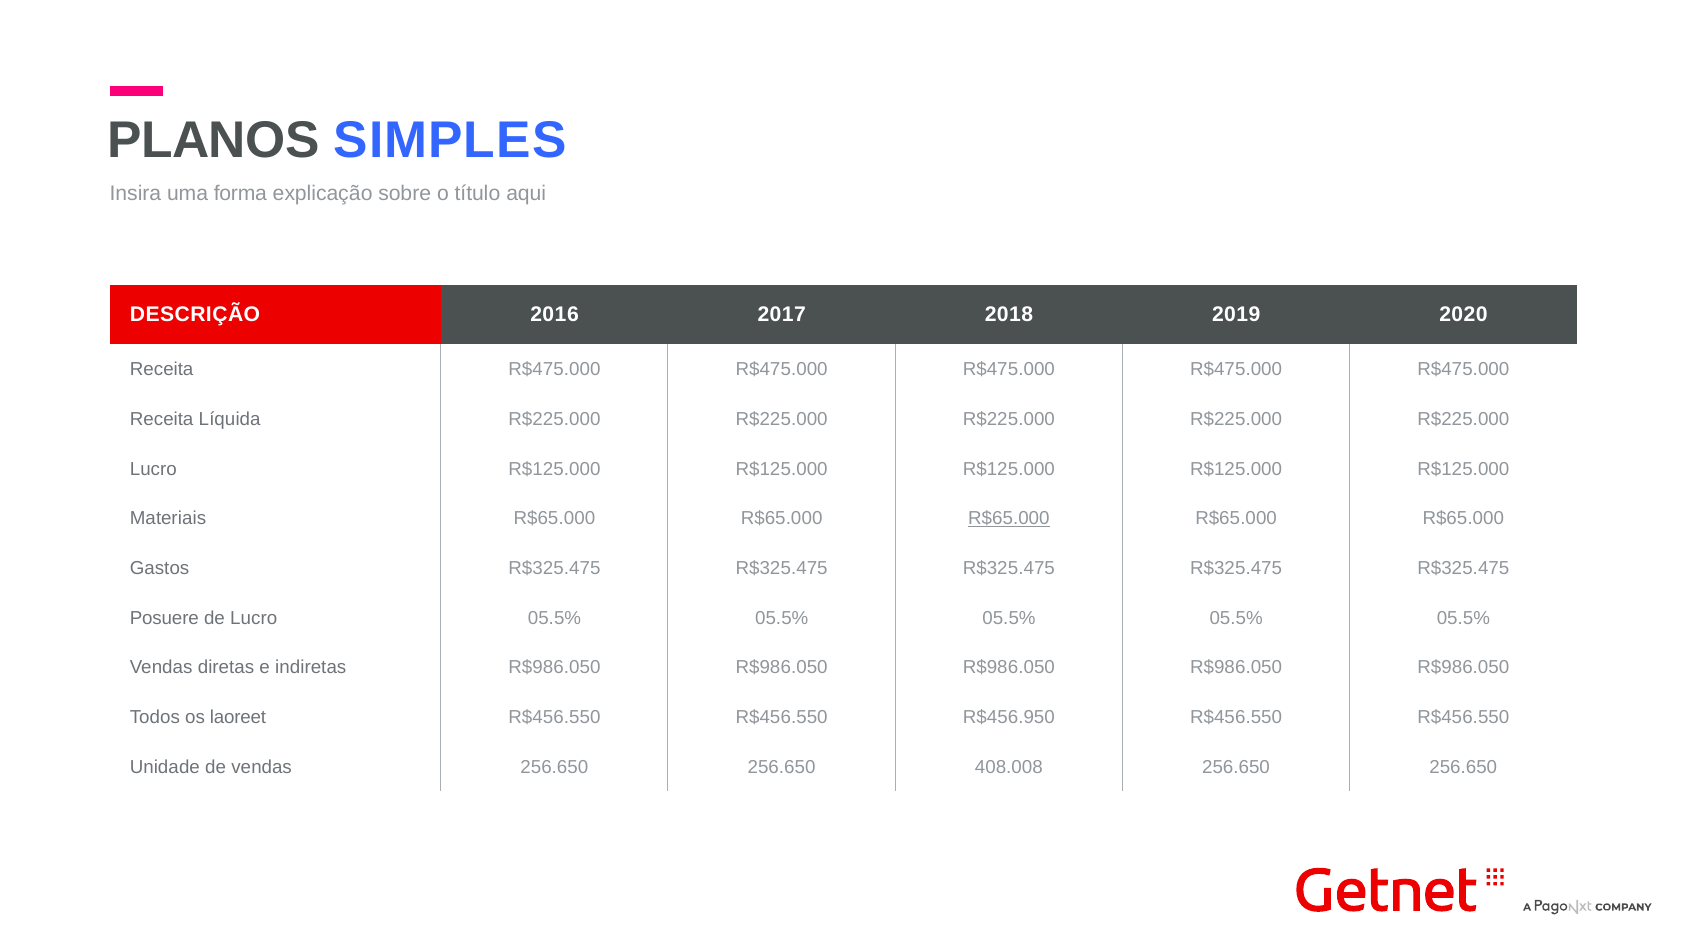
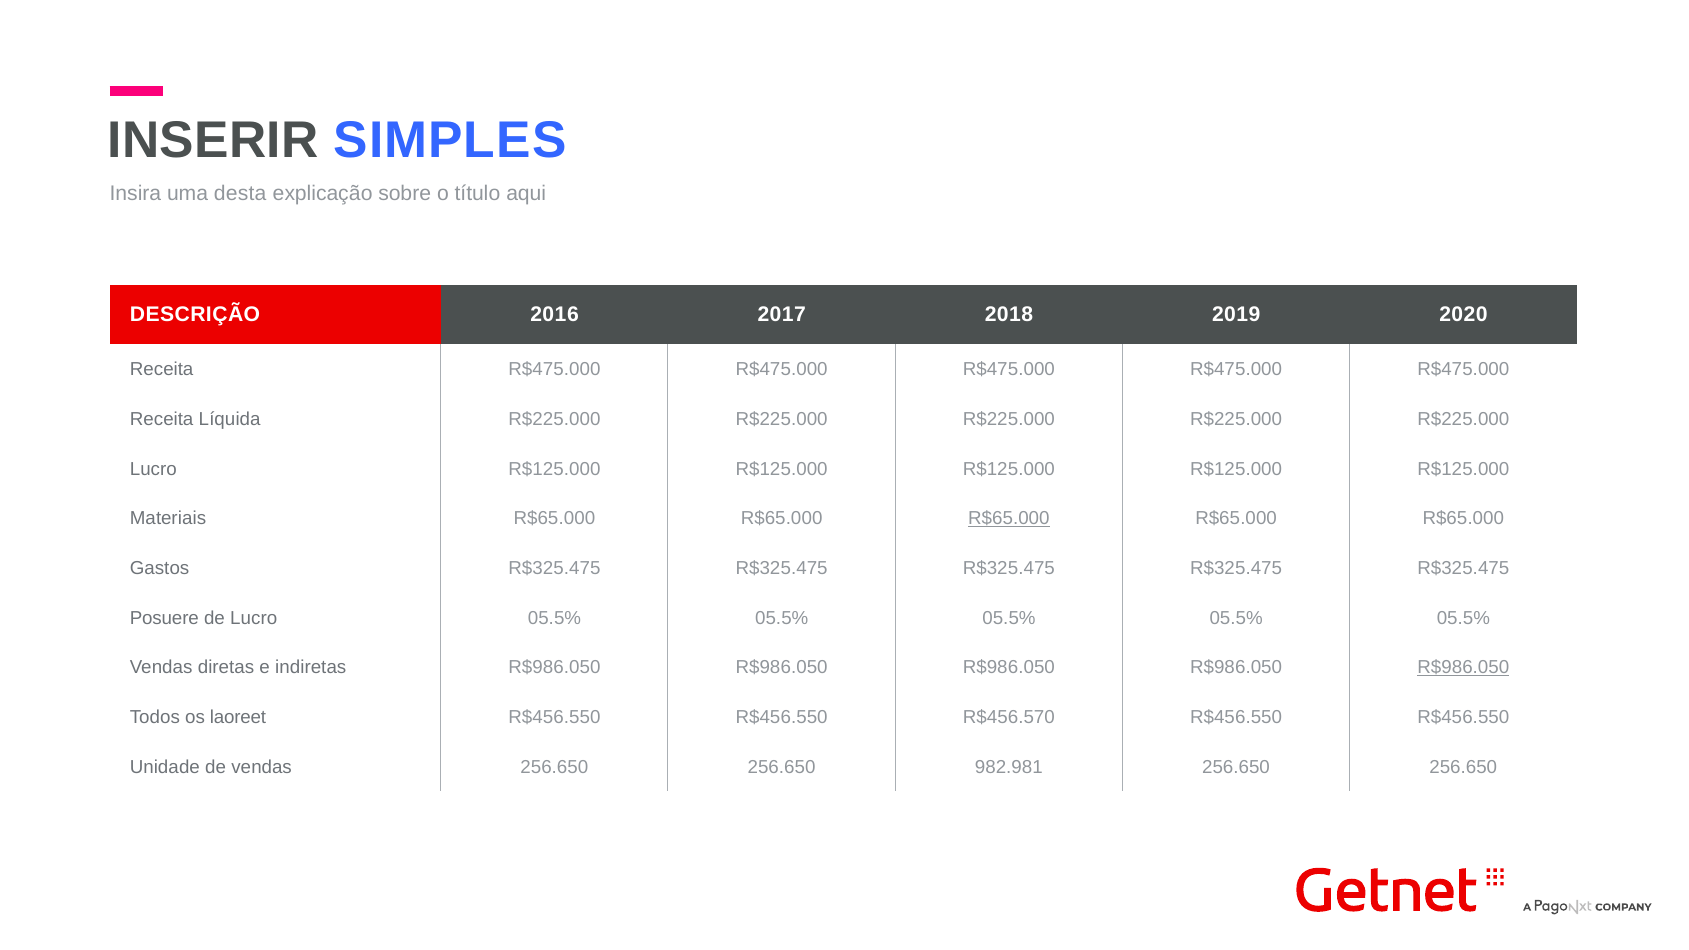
PLANOS: PLANOS -> INSERIR
forma: forma -> desta
R$986.050 at (1463, 668) underline: none -> present
R$456.950: R$456.950 -> R$456.570
408.008: 408.008 -> 982.981
